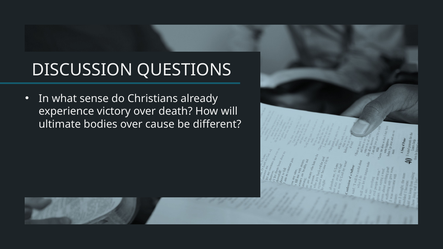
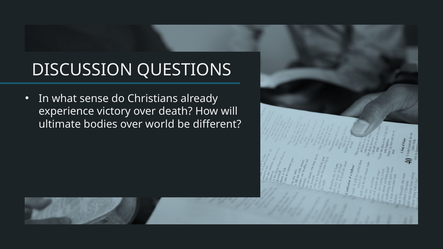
cause: cause -> world
